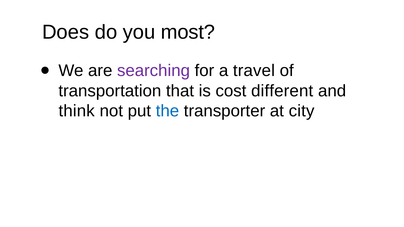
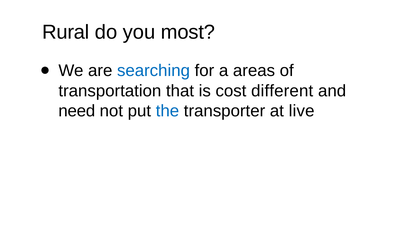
Does: Does -> Rural
searching colour: purple -> blue
travel: travel -> areas
think: think -> need
city: city -> live
